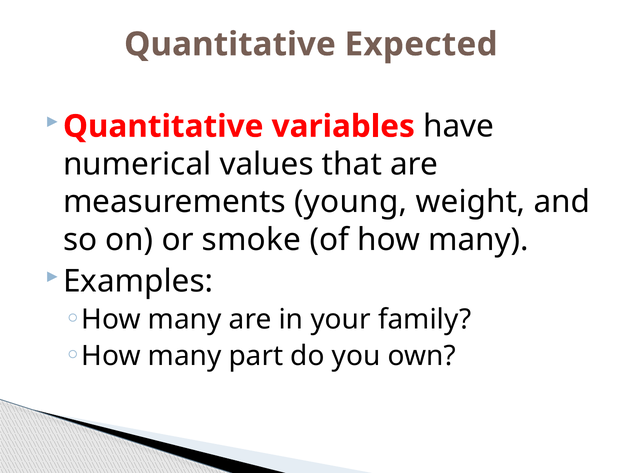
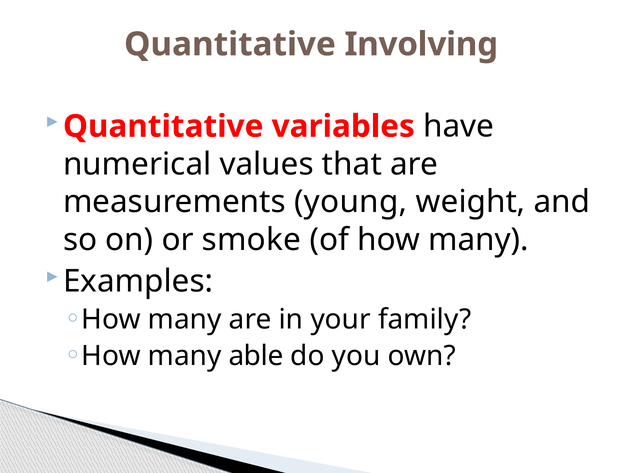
Expected: Expected -> Involving
part: part -> able
